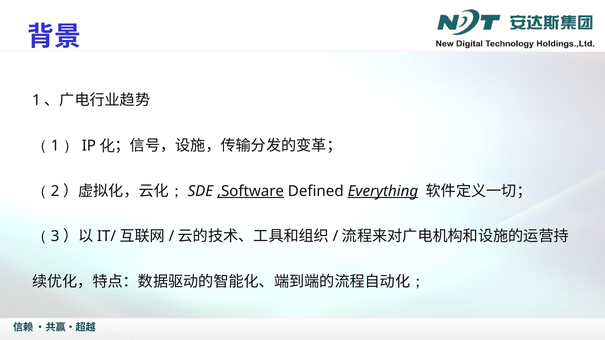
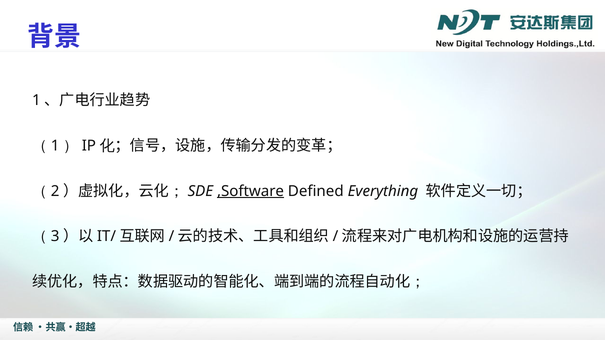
Everything underline: present -> none
